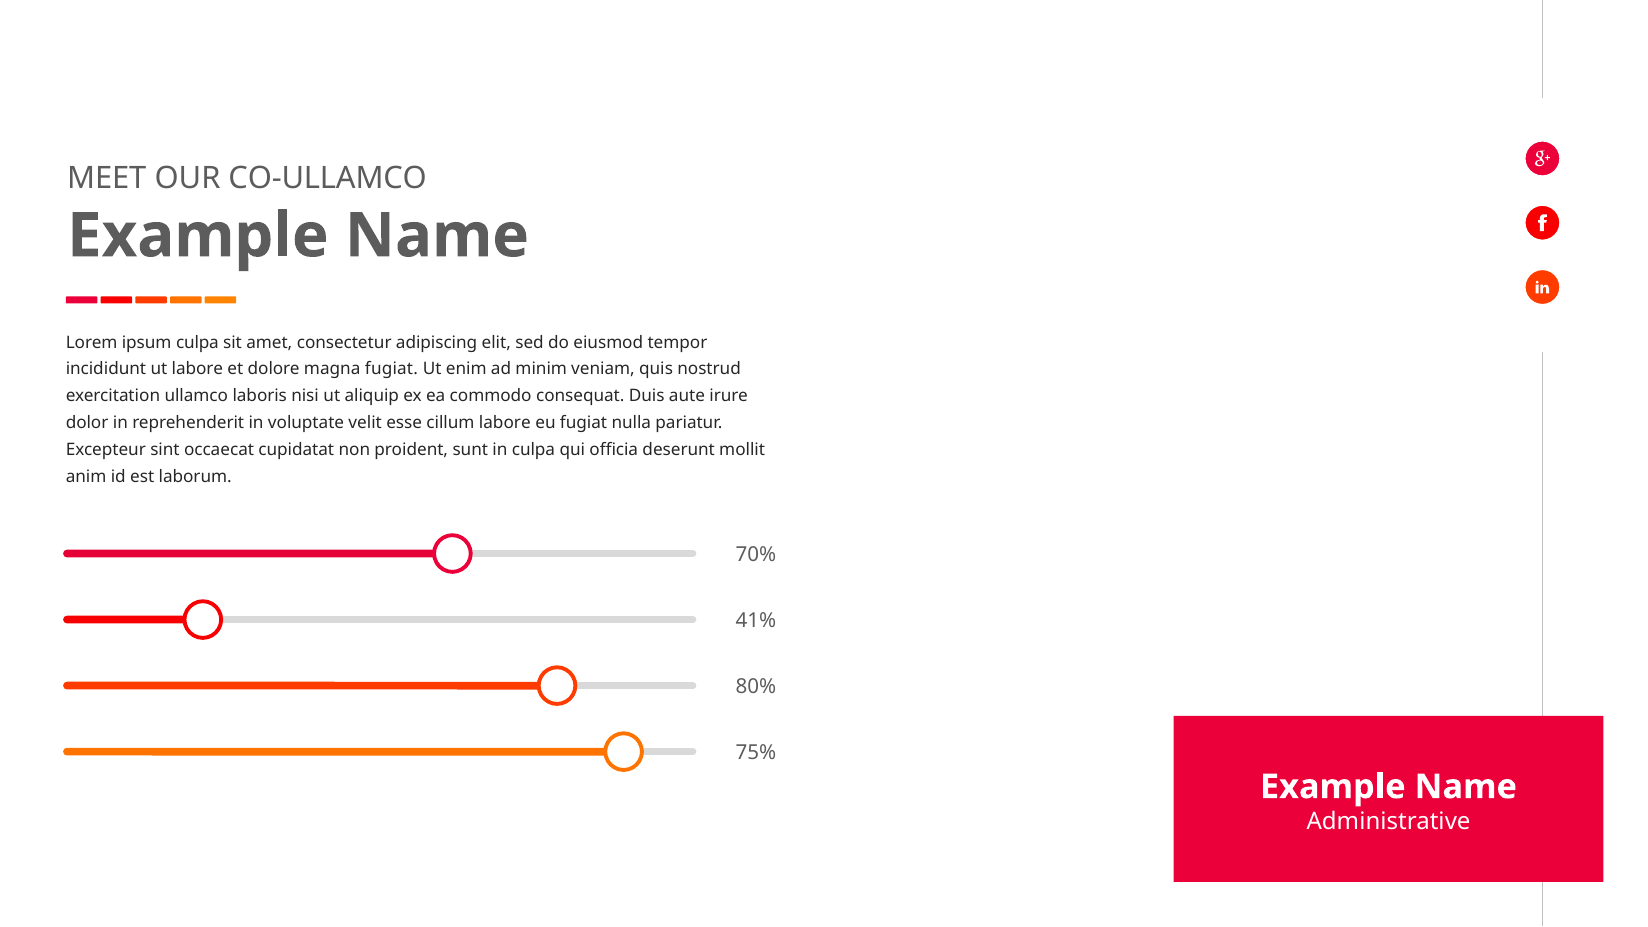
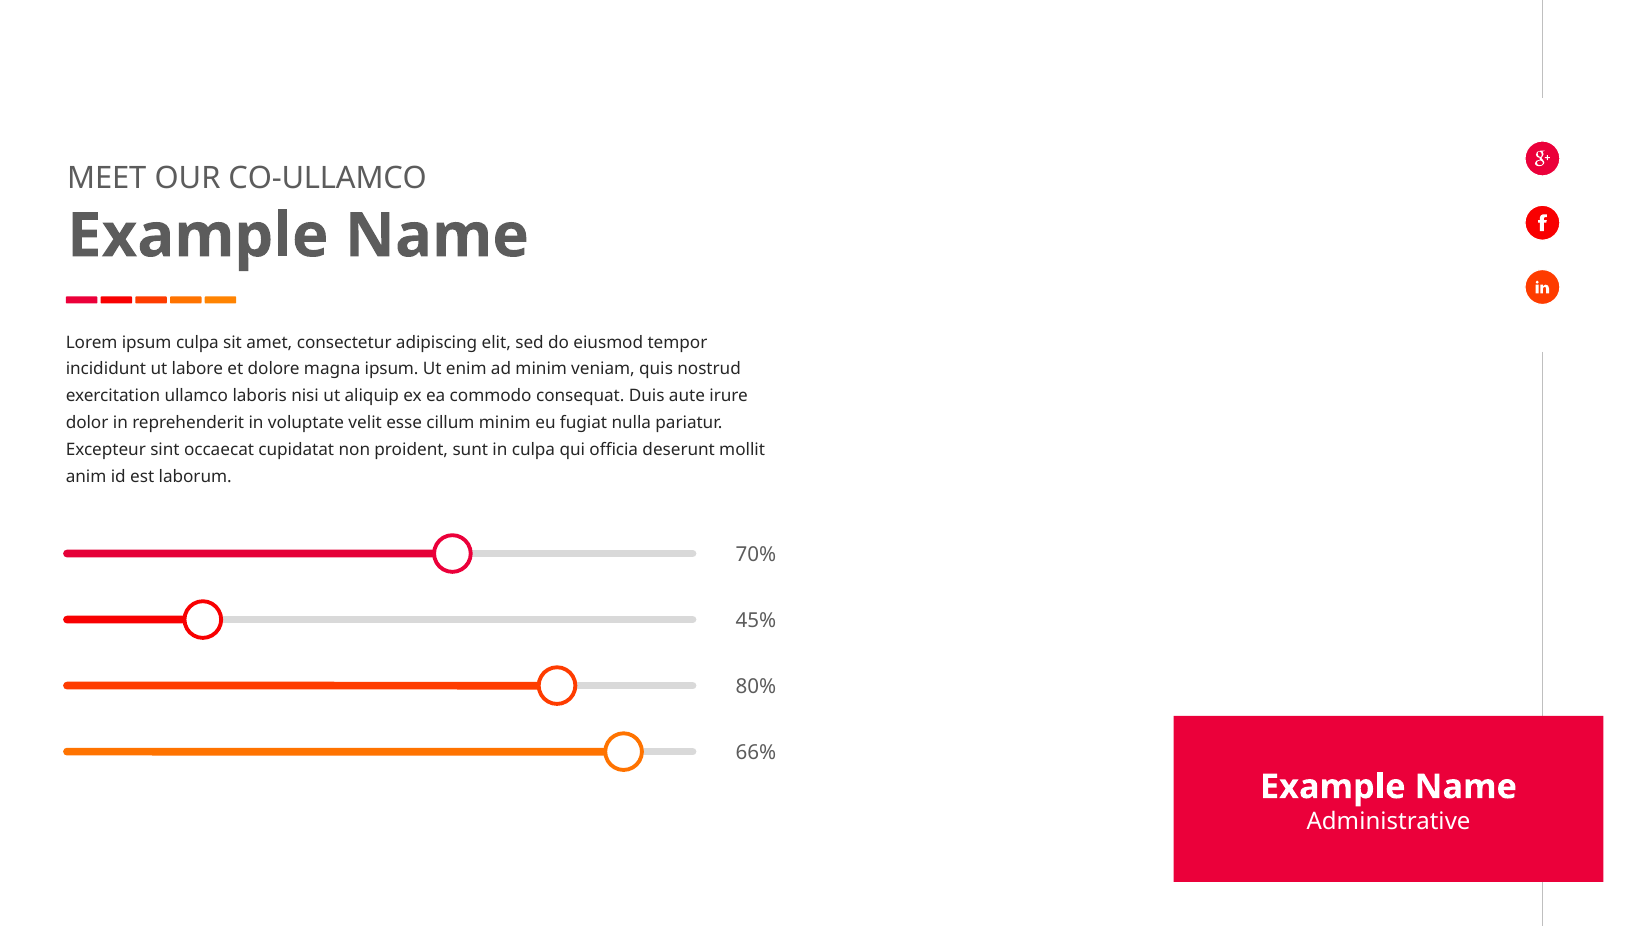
magna fugiat: fugiat -> ipsum
cillum labore: labore -> minim
41%: 41% -> 45%
75%: 75% -> 66%
